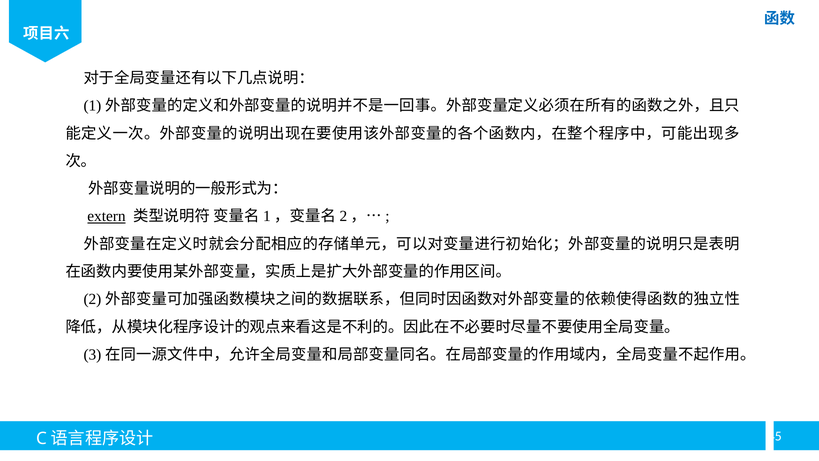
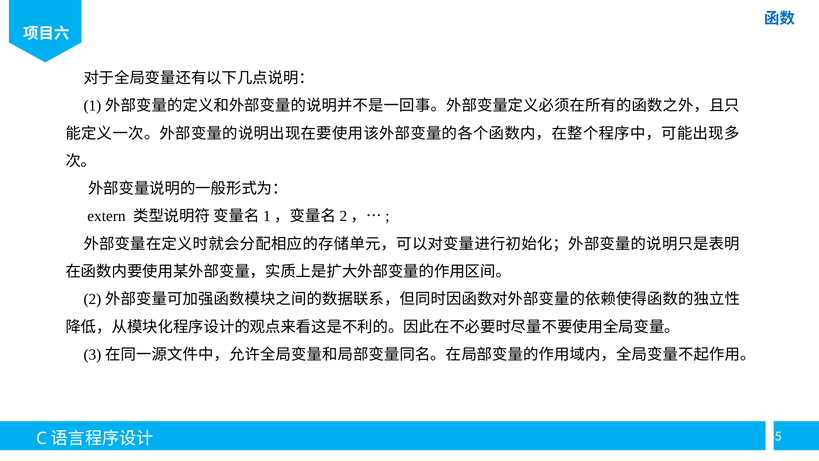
extern underline: present -> none
